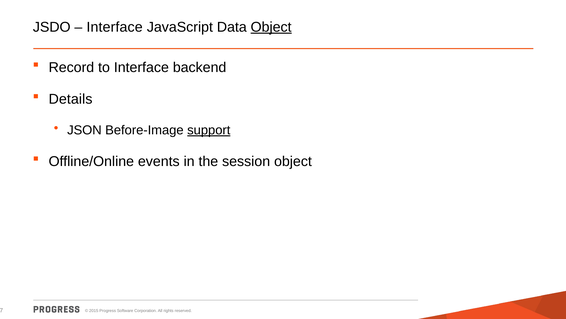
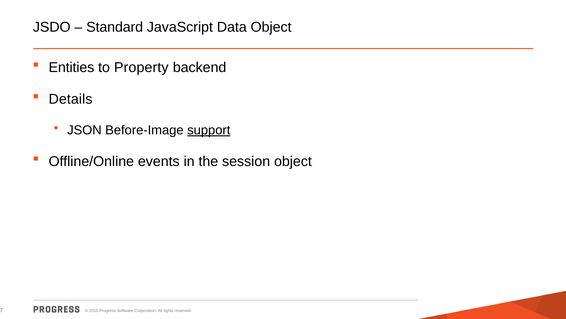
Interface at (115, 27): Interface -> Standard
Object at (271, 27) underline: present -> none
Record: Record -> Entities
to Interface: Interface -> Property
